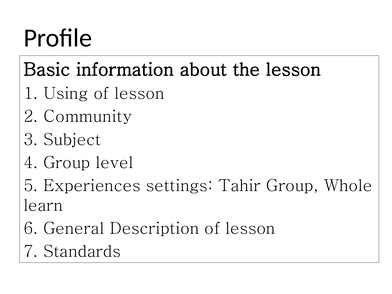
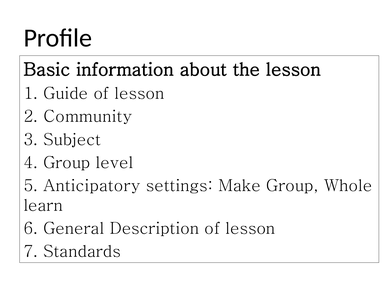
Using: Using -> Guide
Experiences: Experiences -> Anticipatory
Tahir: Tahir -> Make
